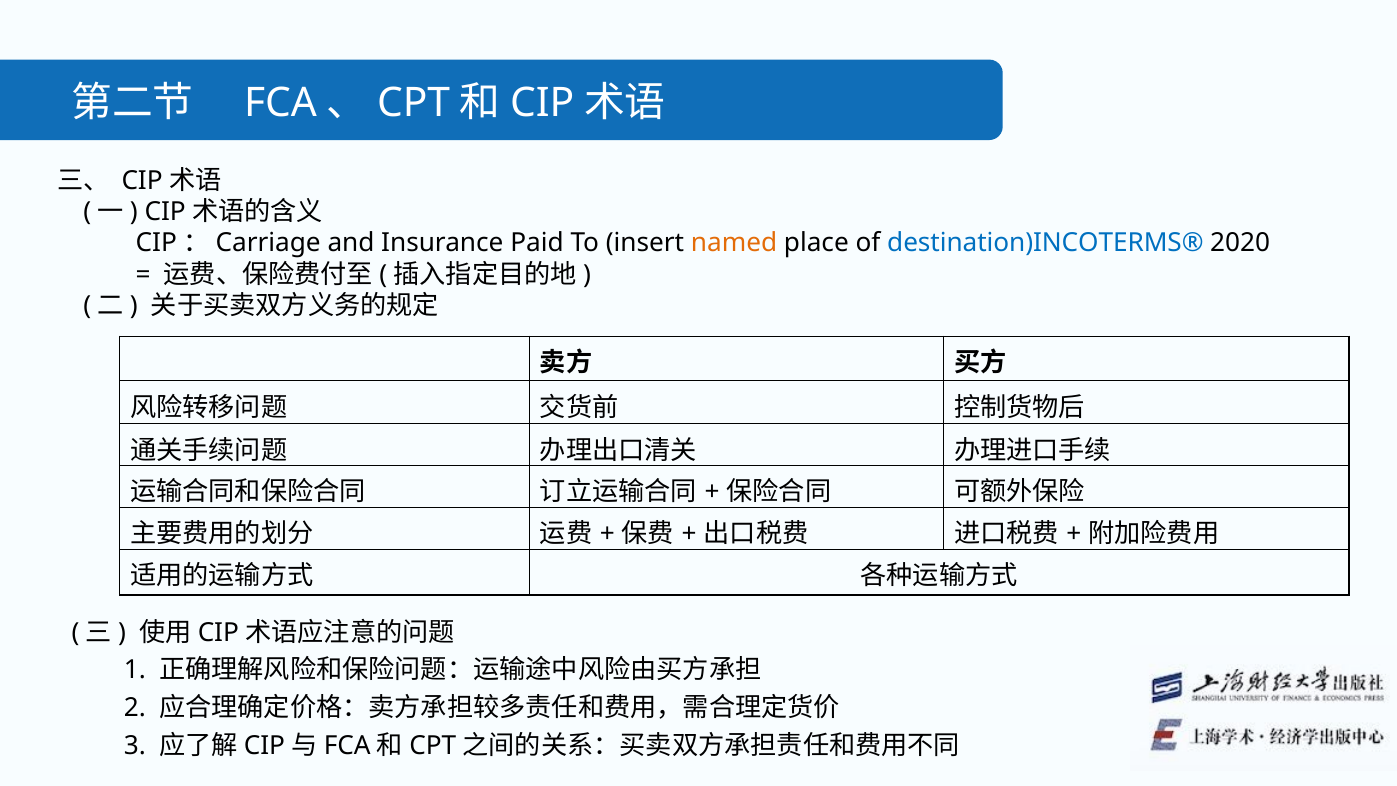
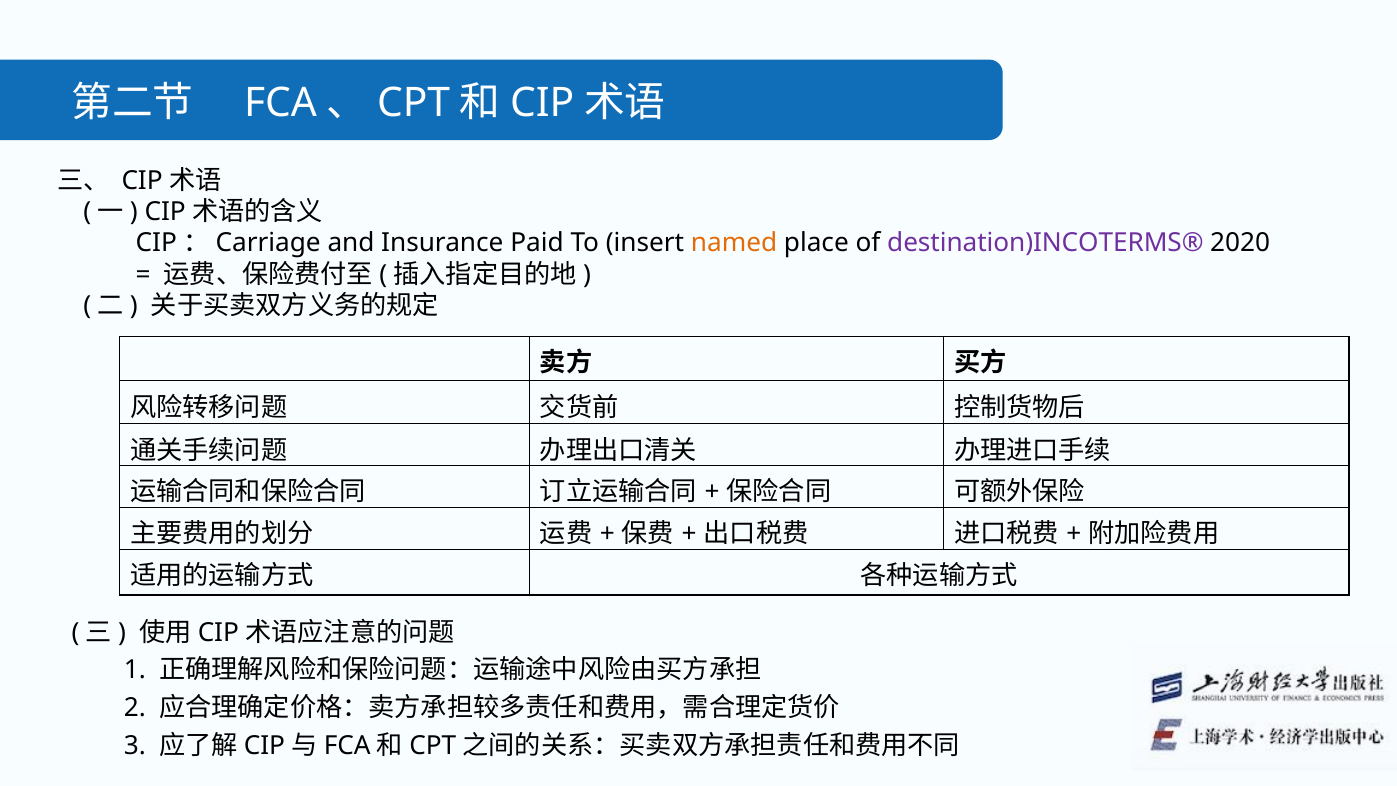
destination)INCOTERMS® colour: blue -> purple
